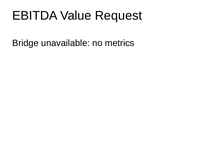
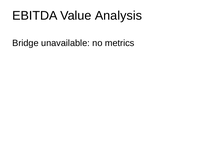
Request: Request -> Analysis
